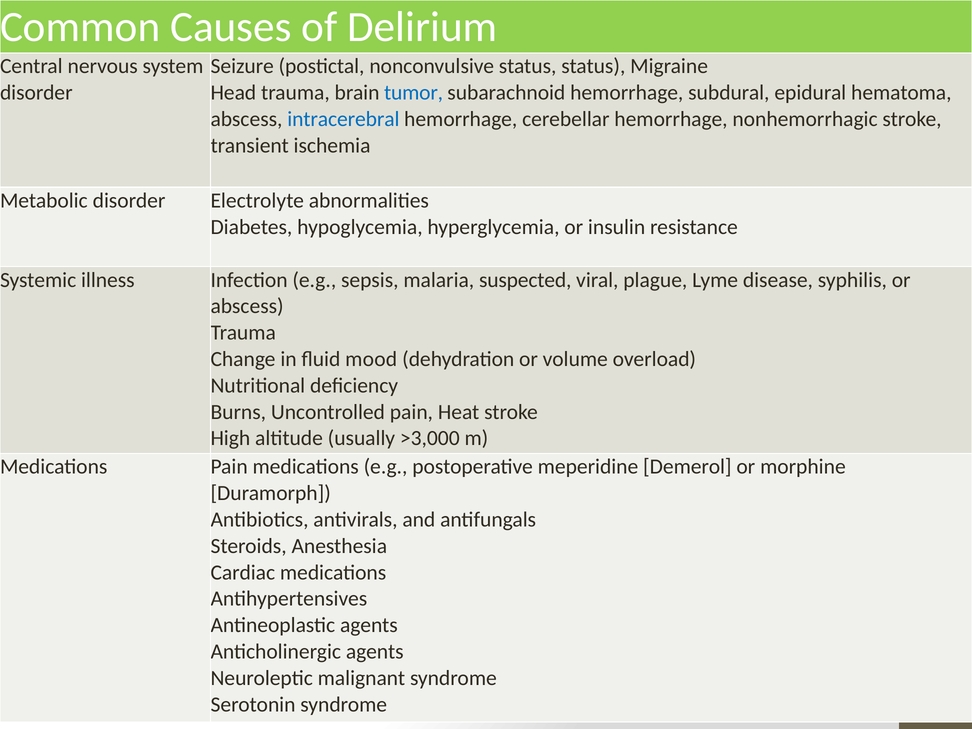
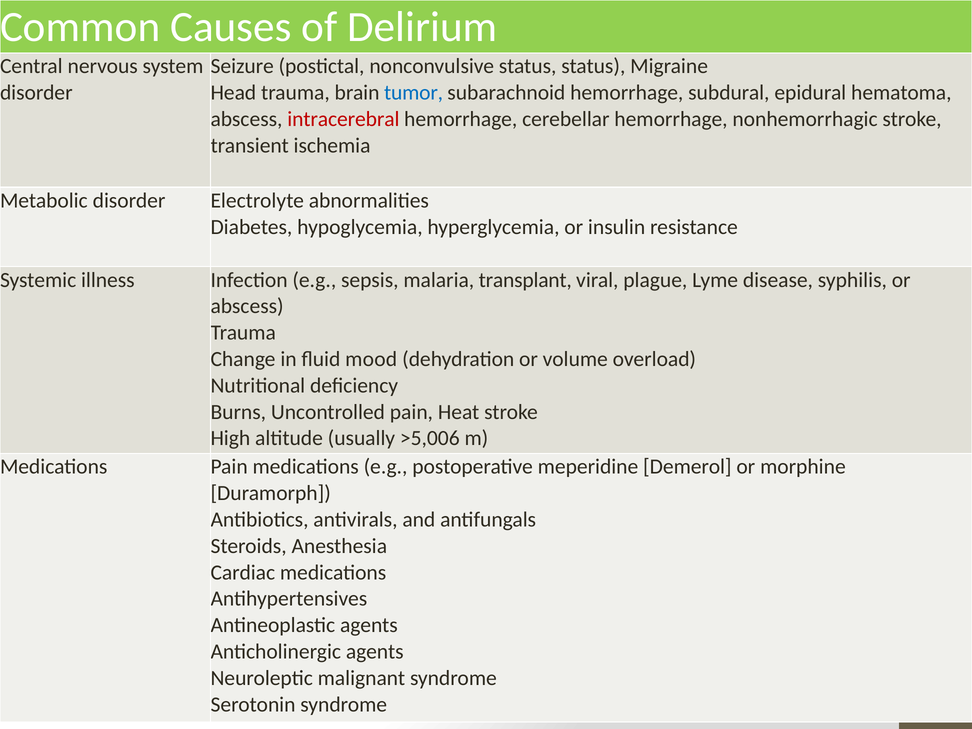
intracerebral colour: blue -> red
suspected: suspected -> transplant
>3,000: >3,000 -> >5,006
